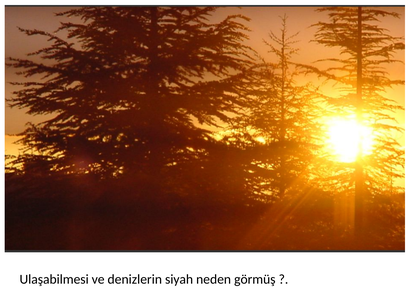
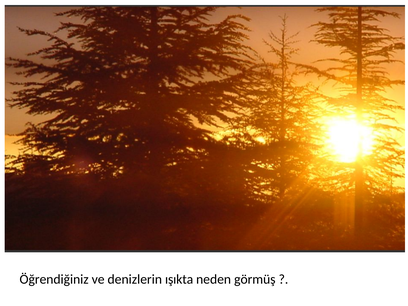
Ulaşabilmesi: Ulaşabilmesi -> Öğrendiğiniz
siyah: siyah -> ışıkta
